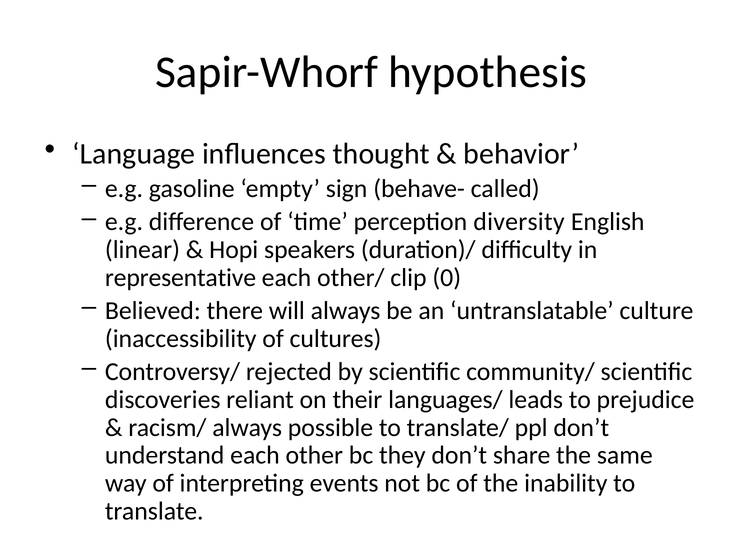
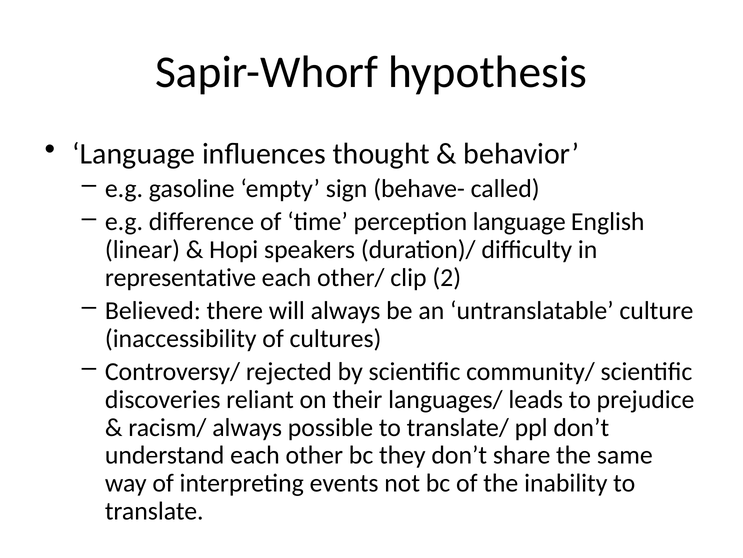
perception diversity: diversity -> language
0: 0 -> 2
